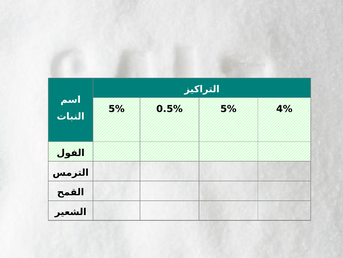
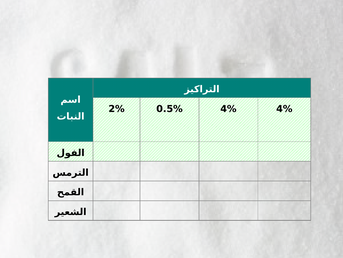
5% at (117, 109): 5% -> 2%
0.5% 5%: 5% -> 4%
